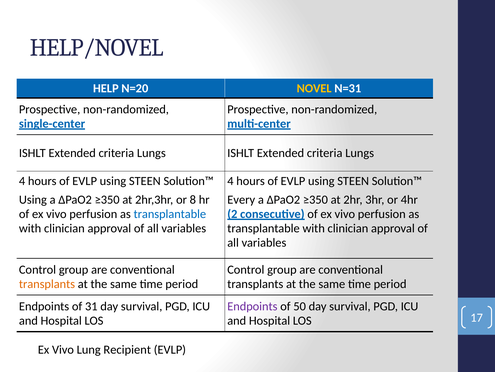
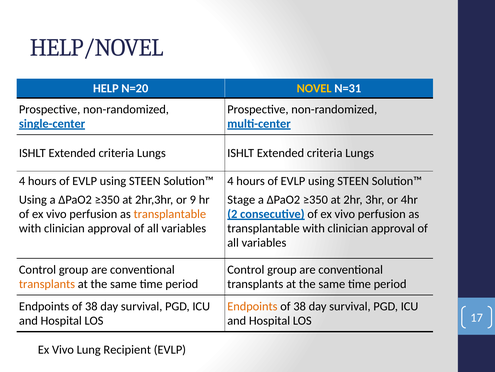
8: 8 -> 9
Every: Every -> Stage
transplantable at (170, 214) colour: blue -> orange
31 at (91, 306): 31 -> 38
Endpoints at (252, 306) colour: purple -> orange
50 at (300, 306): 50 -> 38
